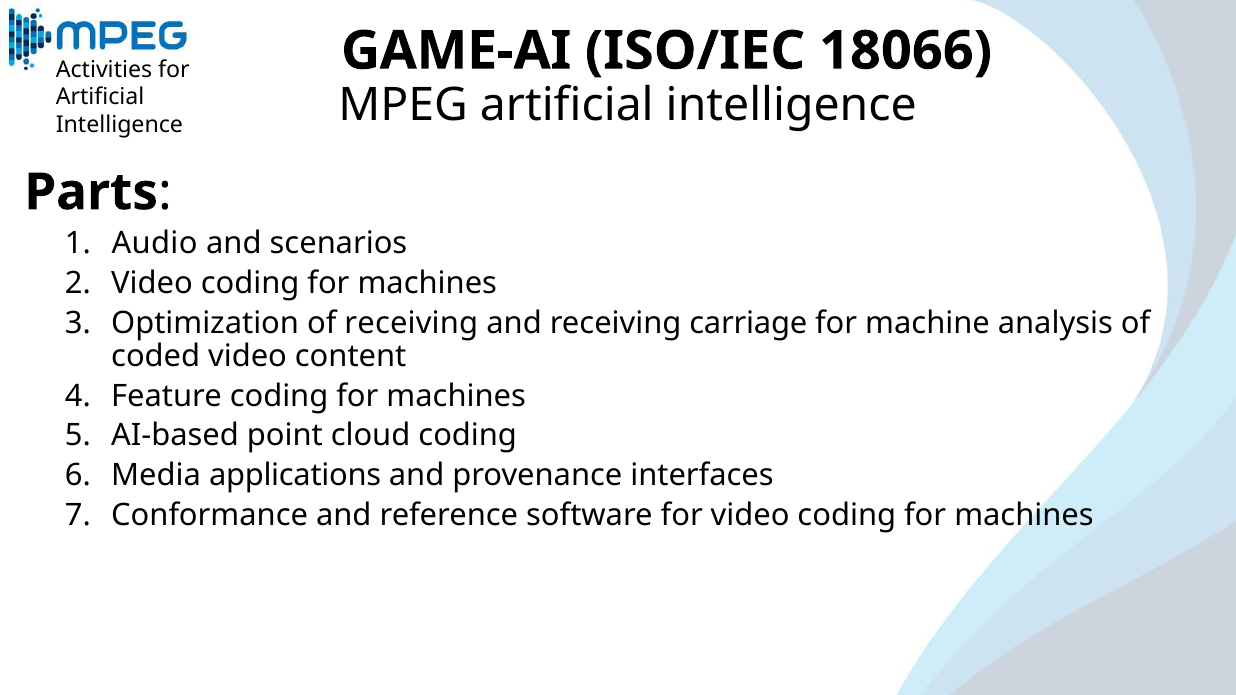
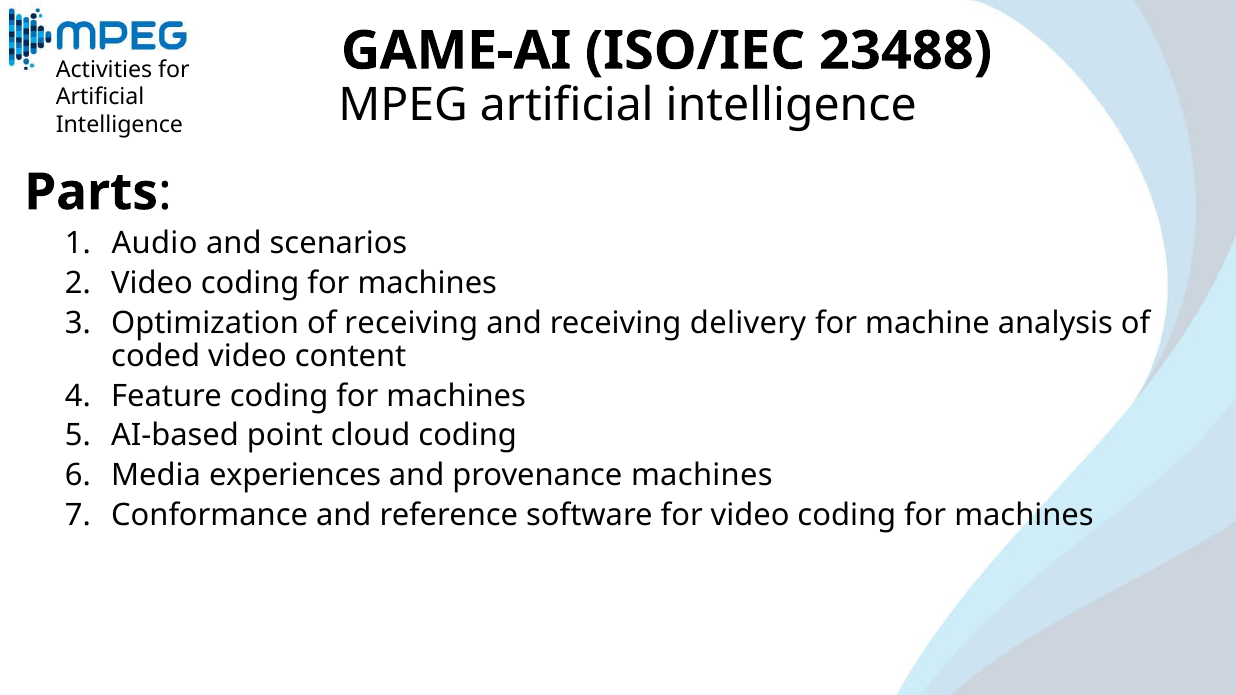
18066: 18066 -> 23488
carriage: carriage -> delivery
applications: applications -> experiences
provenance interfaces: interfaces -> machines
